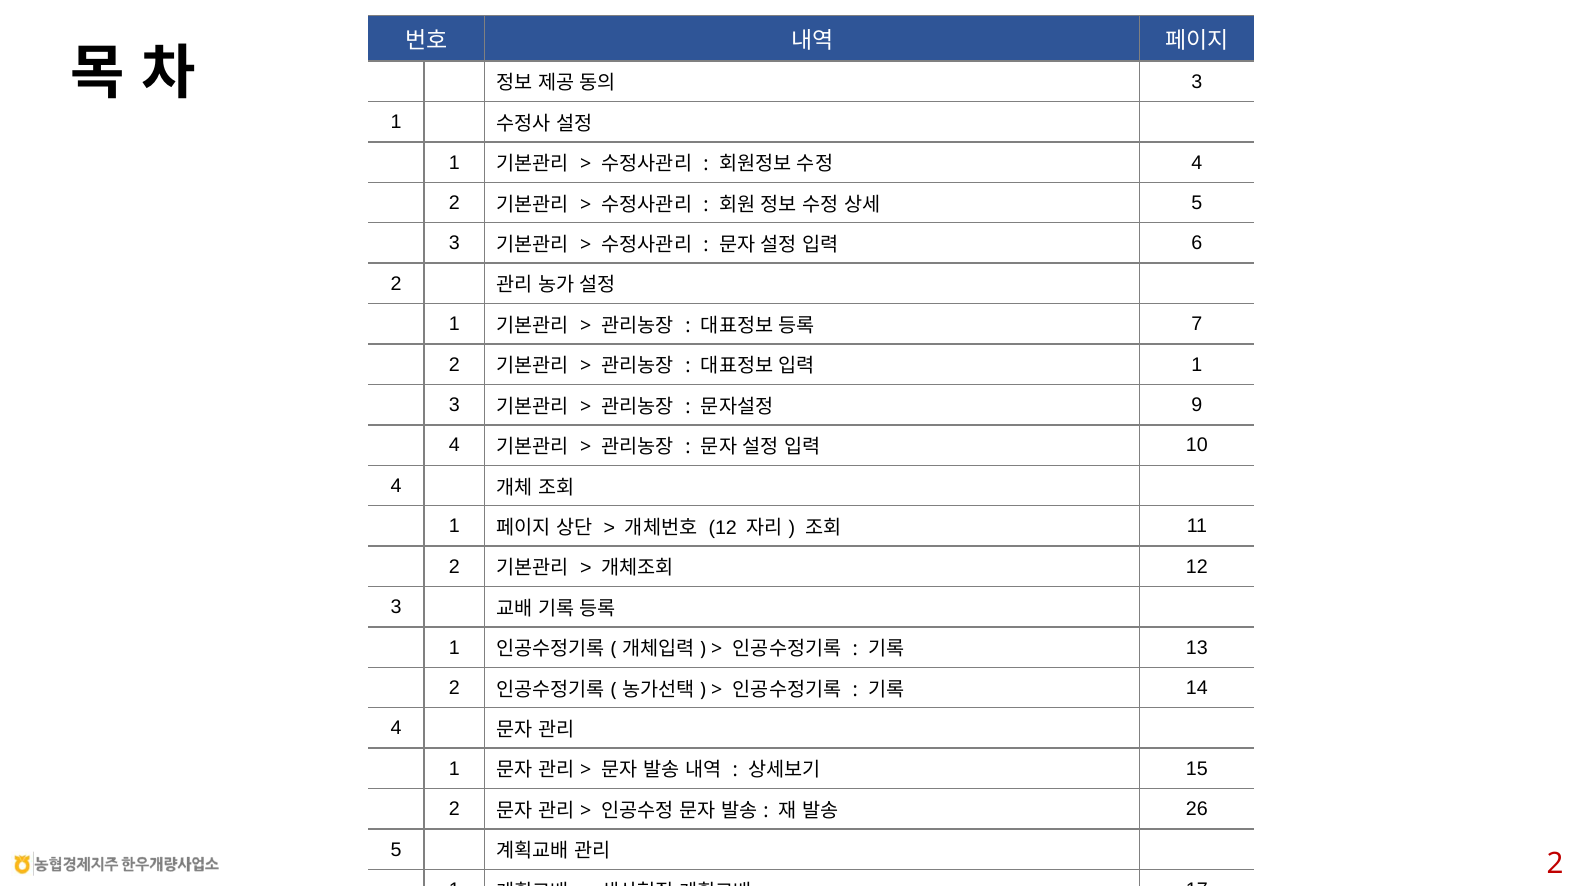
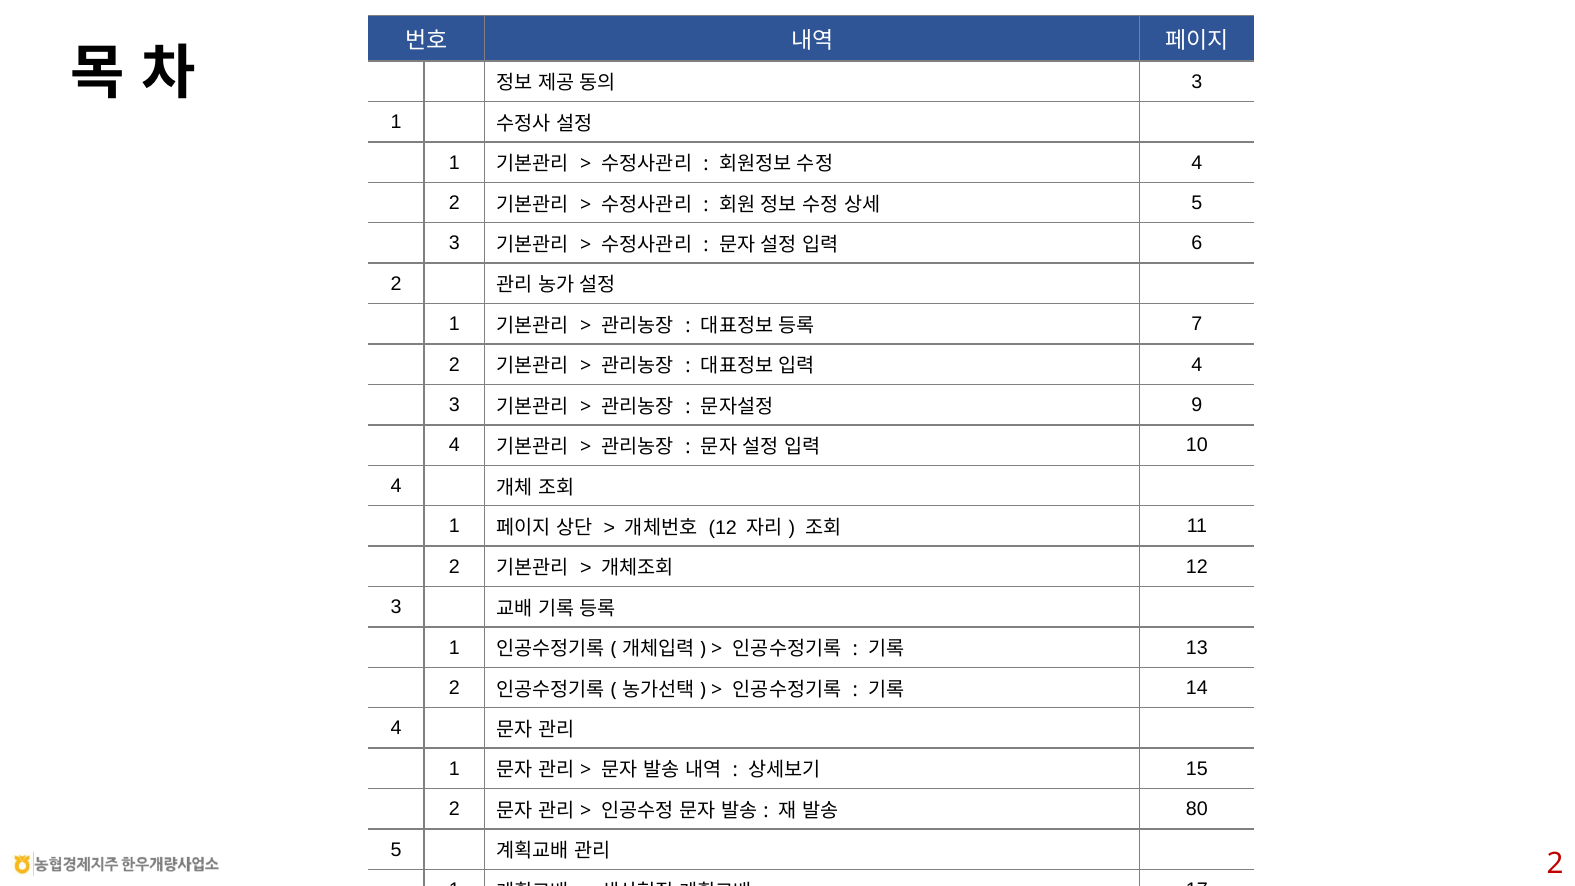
1 at (1197, 365): 1 -> 4
26: 26 -> 80
